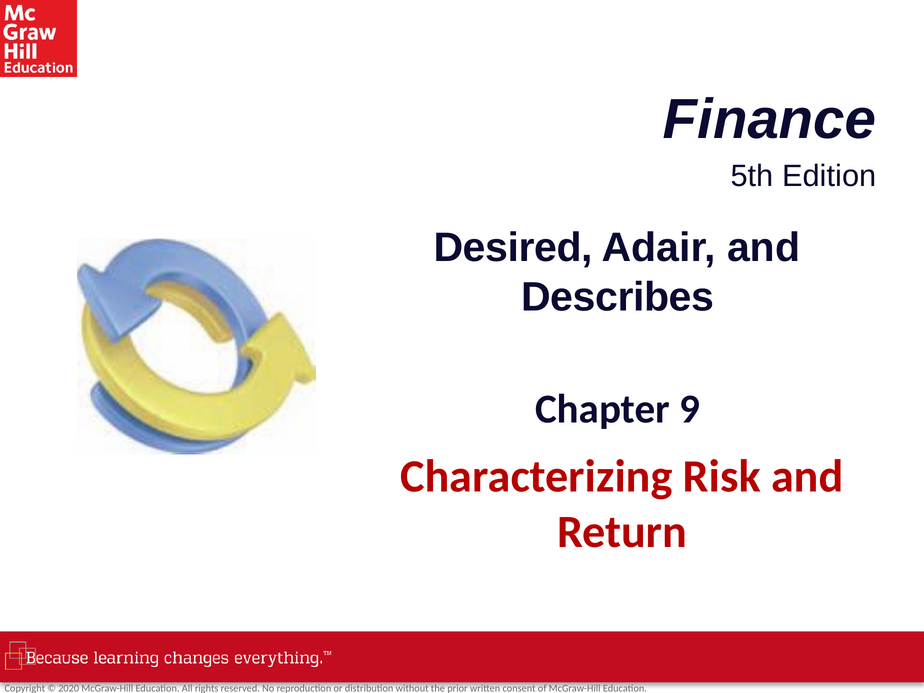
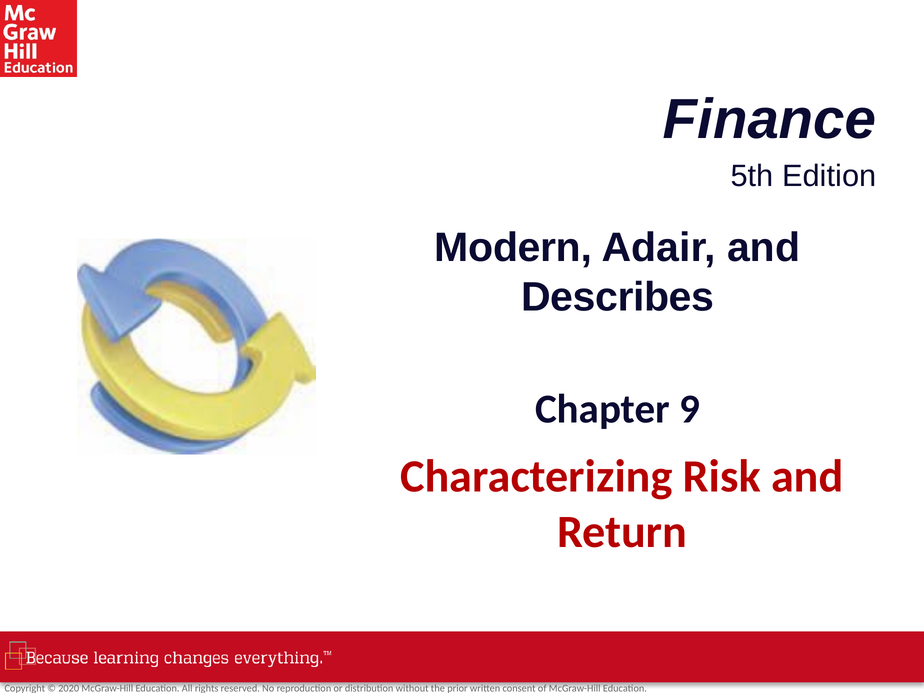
Desired: Desired -> Modern
